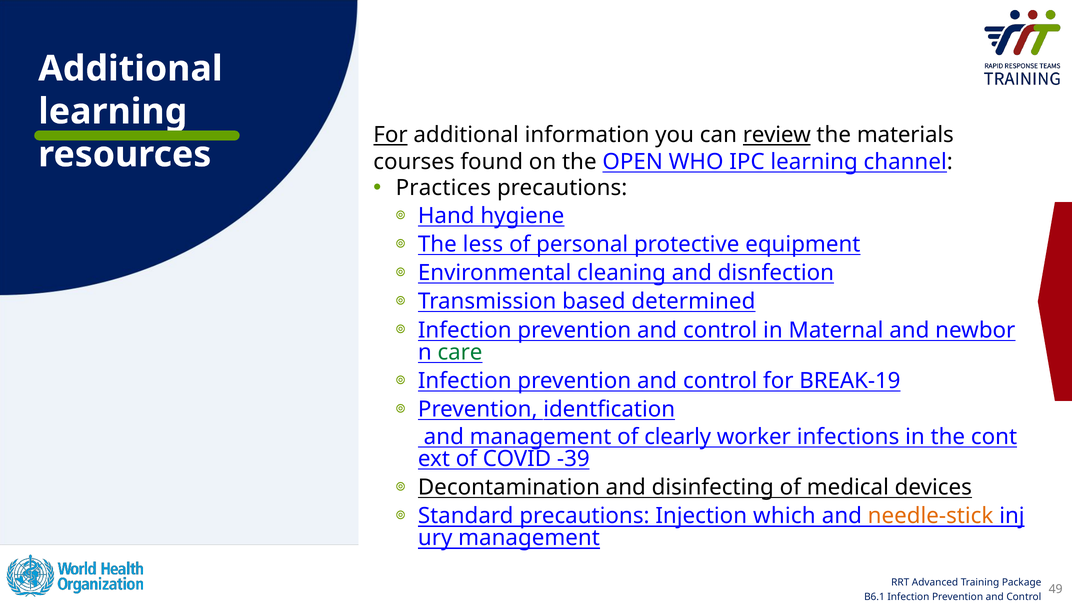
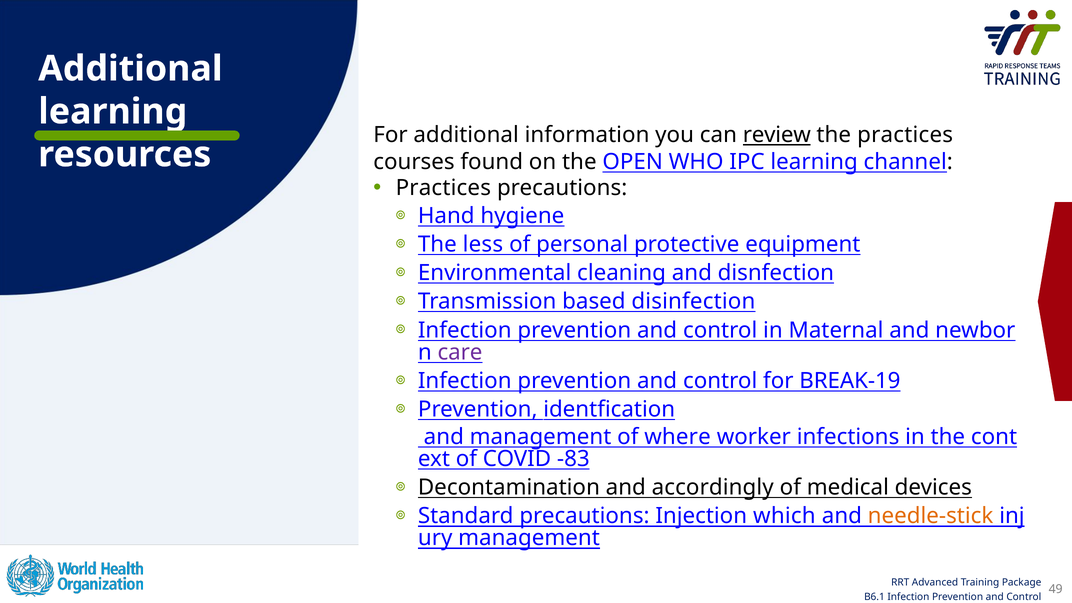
For at (390, 135) underline: present -> none
the materials: materials -> practices
determined: determined -> disinfection
care colour: green -> purple
clearly: clearly -> where
-39: -39 -> -83
disinfecting: disinfecting -> accordingly
